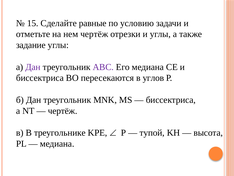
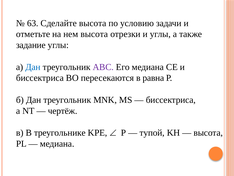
15: 15 -> 63
Сделайте равные: равные -> высота
нем чертёж: чертёж -> высота
Дан at (33, 67) colour: purple -> blue
углов: углов -> равна
